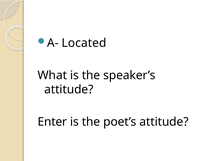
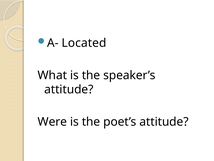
Enter: Enter -> Were
